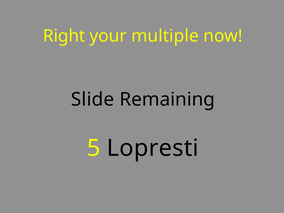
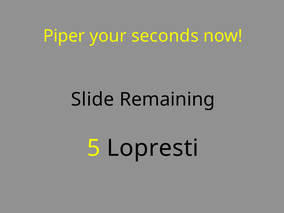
Right: Right -> Piper
multiple: multiple -> seconds
